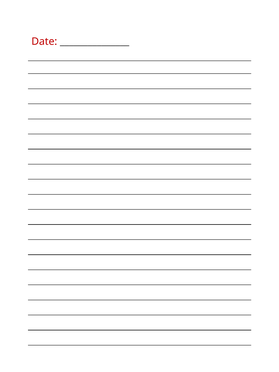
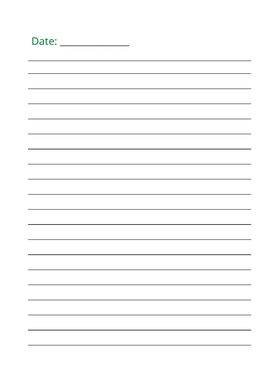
Date colour: red -> green
